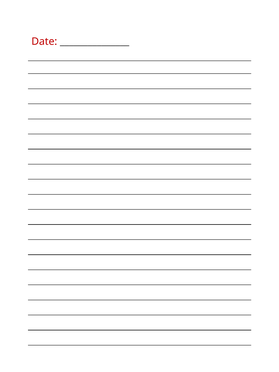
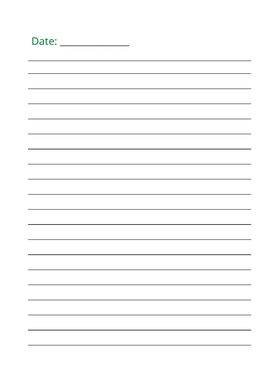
Date colour: red -> green
